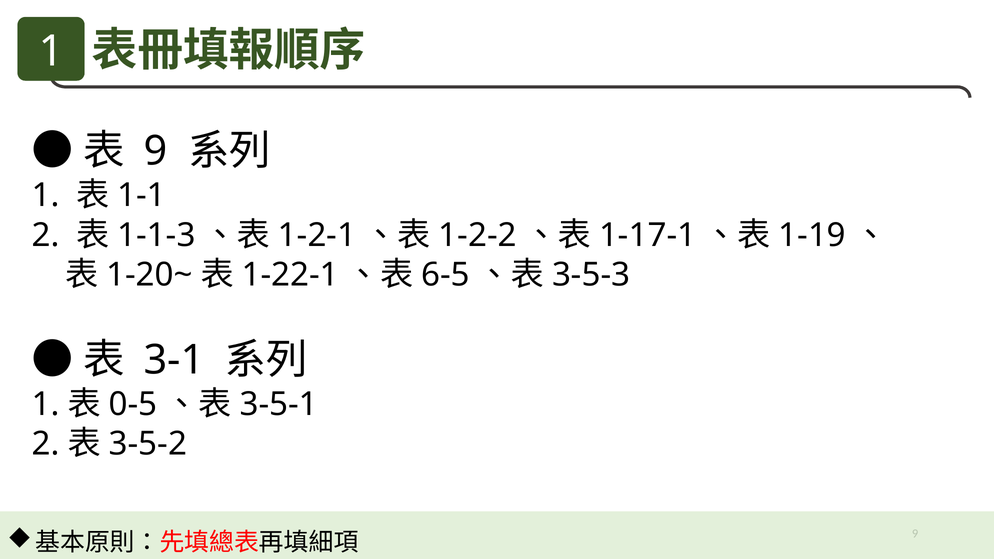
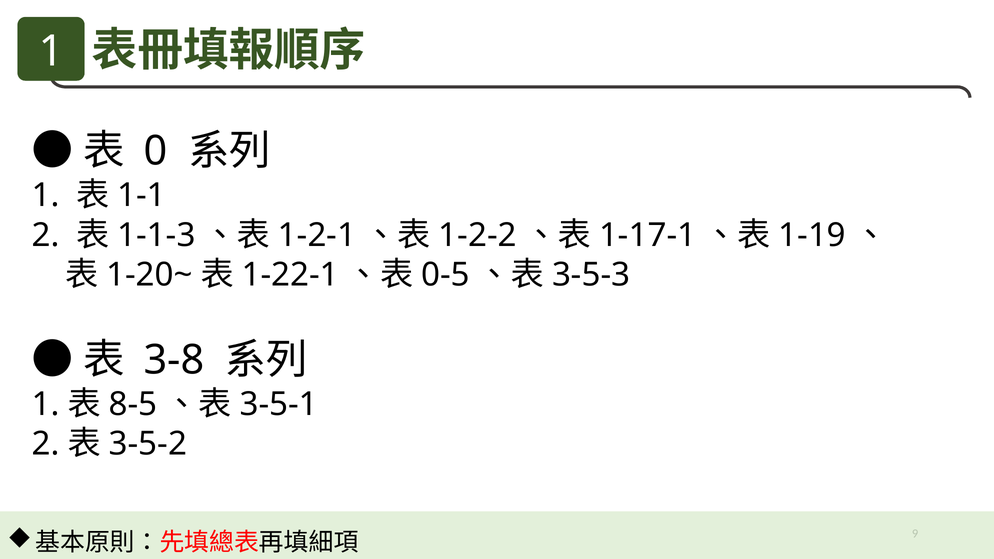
9 at (156, 151): 9 -> 0
6-5: 6-5 -> 0-5
3-1: 3-1 -> 3-8
0-5: 0-5 -> 8-5
